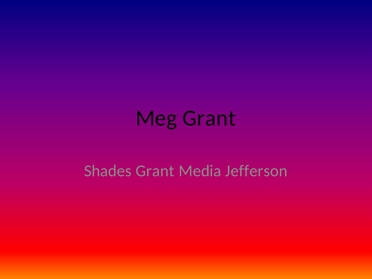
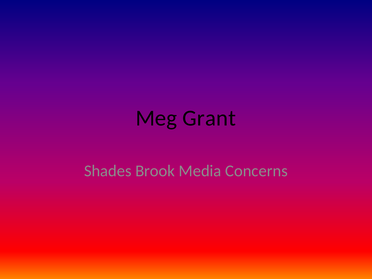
Shades Grant: Grant -> Brook
Jefferson: Jefferson -> Concerns
